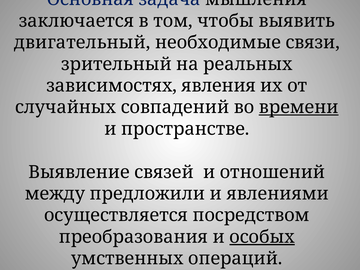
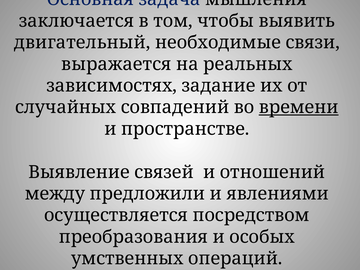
зрительный: зрительный -> выражается
явления: явления -> задание
особых underline: present -> none
